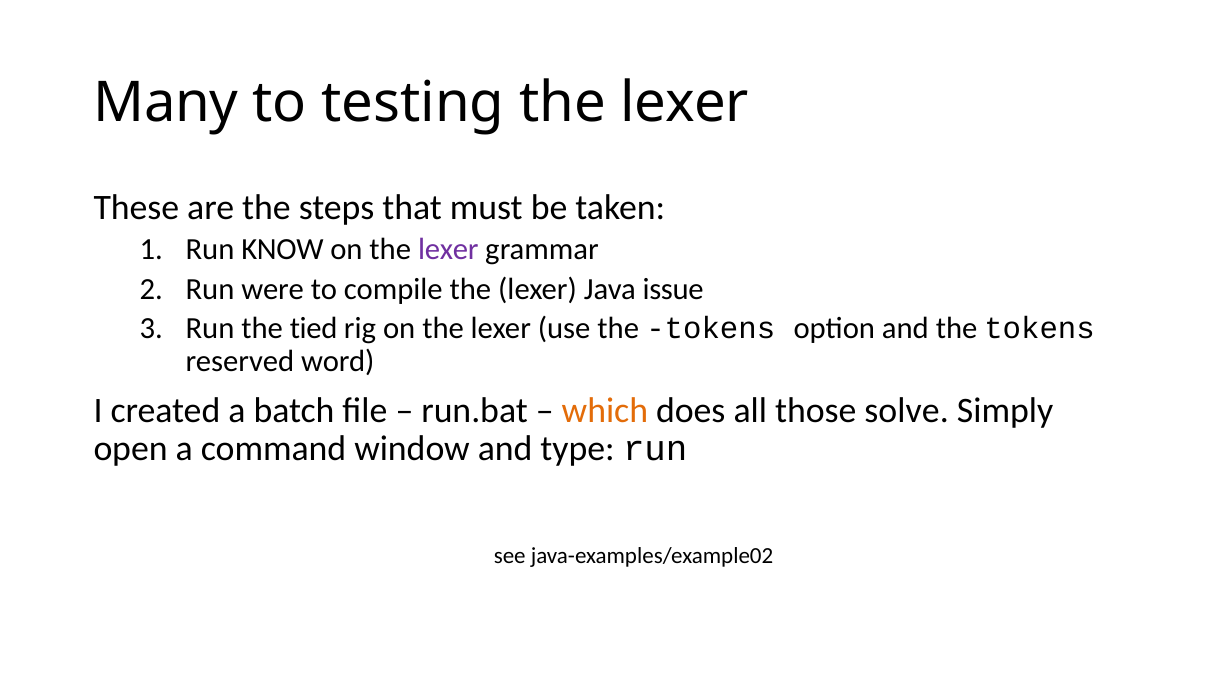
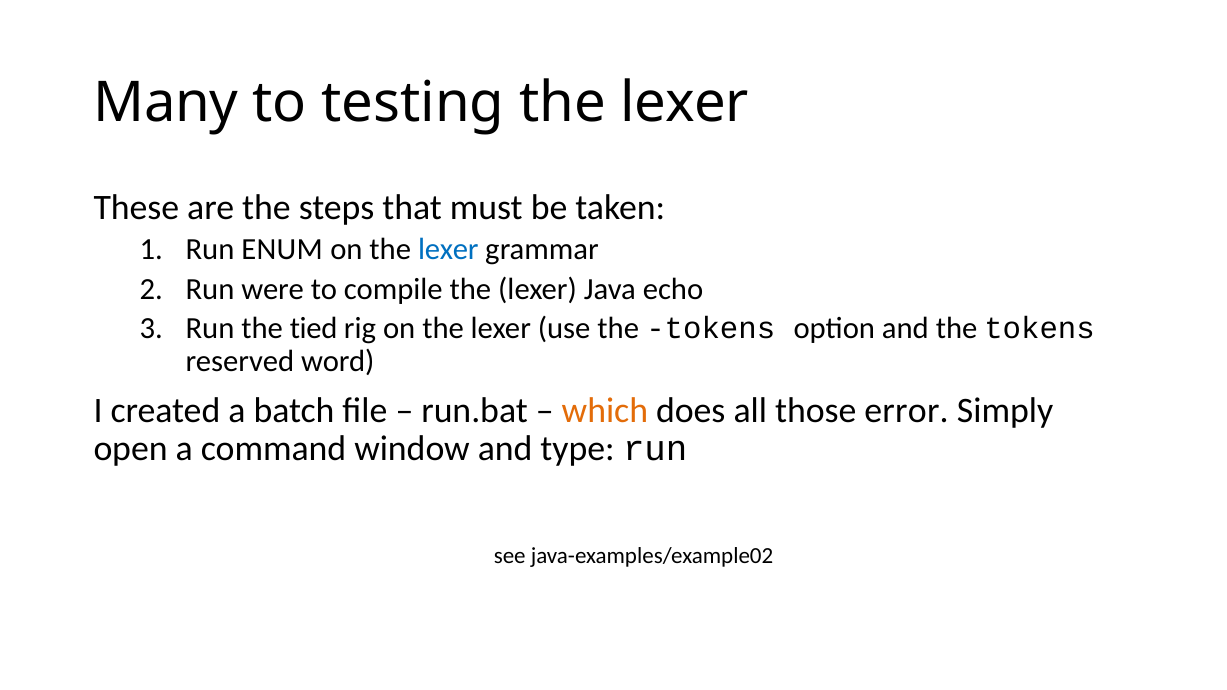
KNOW: KNOW -> ENUM
lexer at (448, 250) colour: purple -> blue
issue: issue -> echo
solve: solve -> error
